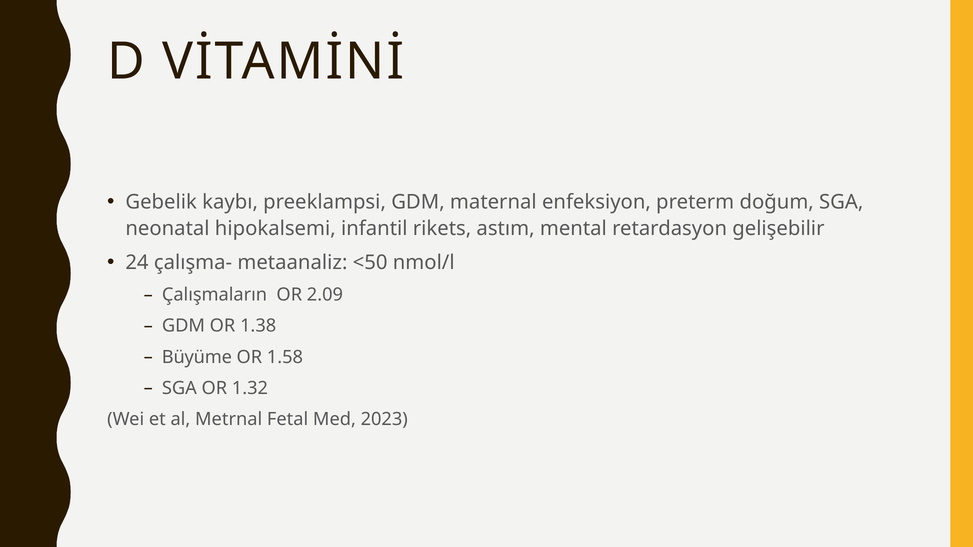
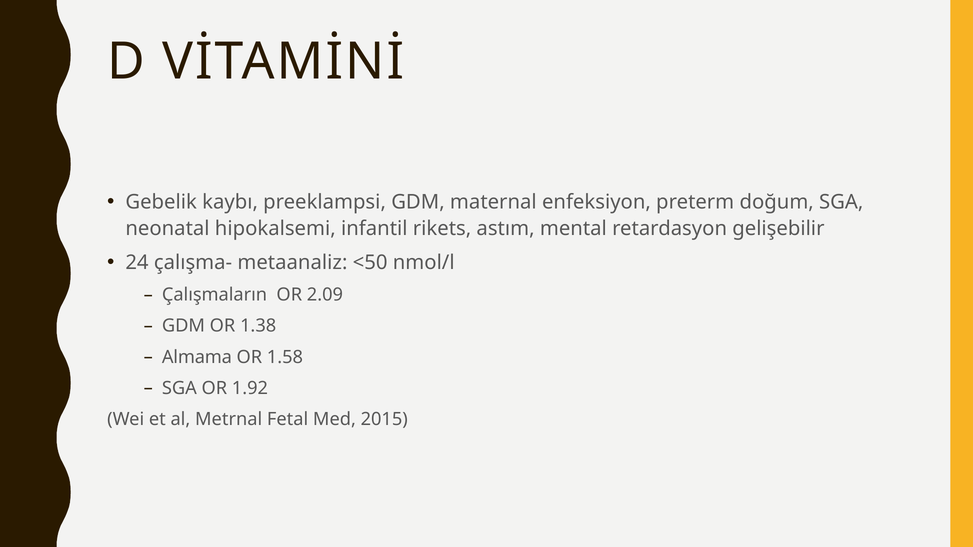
Büyüme: Büyüme -> Almama
1.32: 1.32 -> 1.92
2023: 2023 -> 2015
